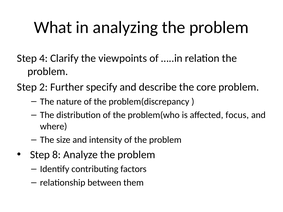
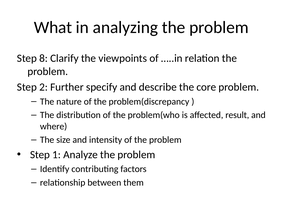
4: 4 -> 8
focus: focus -> result
8: 8 -> 1
